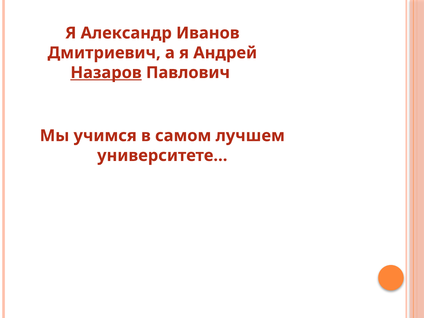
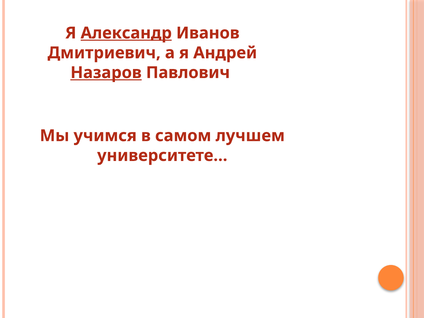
Александр underline: none -> present
